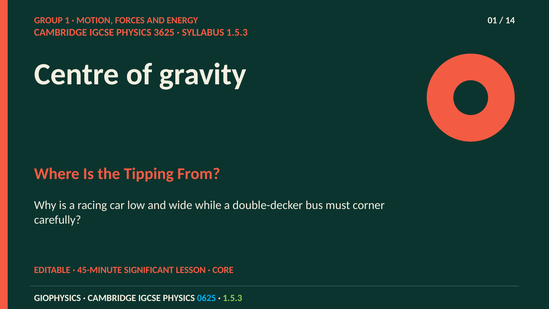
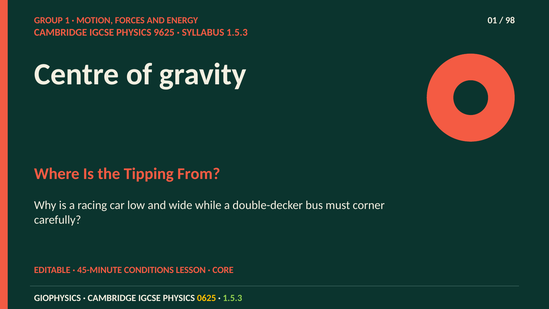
14: 14 -> 98
3625: 3625 -> 9625
SIGNIFICANT: SIGNIFICANT -> CONDITIONS
0625 colour: light blue -> yellow
